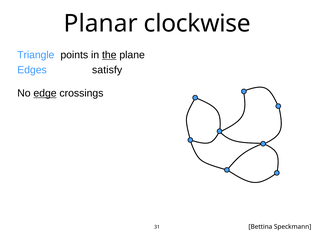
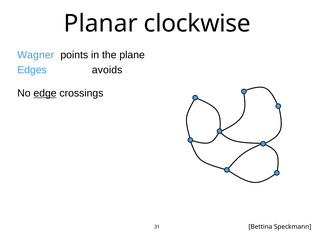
Triangle: Triangle -> Wagner
the underline: present -> none
satisfy: satisfy -> avoids
